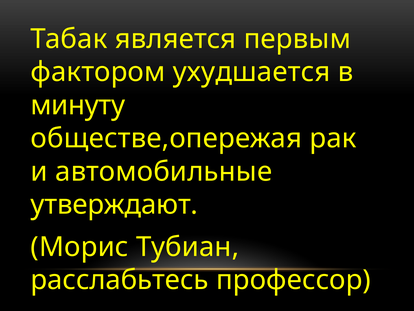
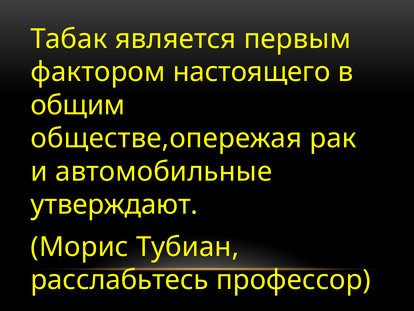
ухудшается: ухудшается -> настоящего
минуту: минуту -> общим
